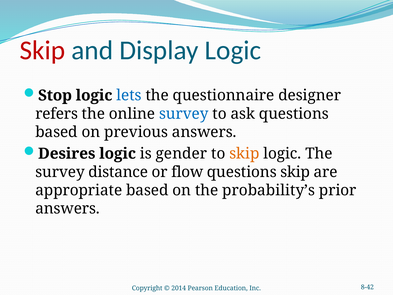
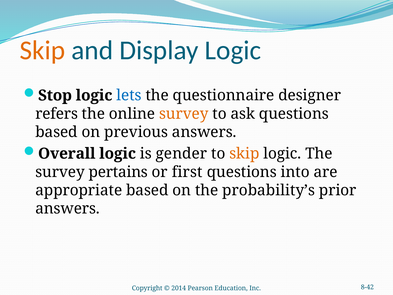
Skip at (42, 50) colour: red -> orange
survey at (184, 114) colour: blue -> orange
Desires: Desires -> Overall
distance: distance -> pertains
flow: flow -> first
questions skip: skip -> into
